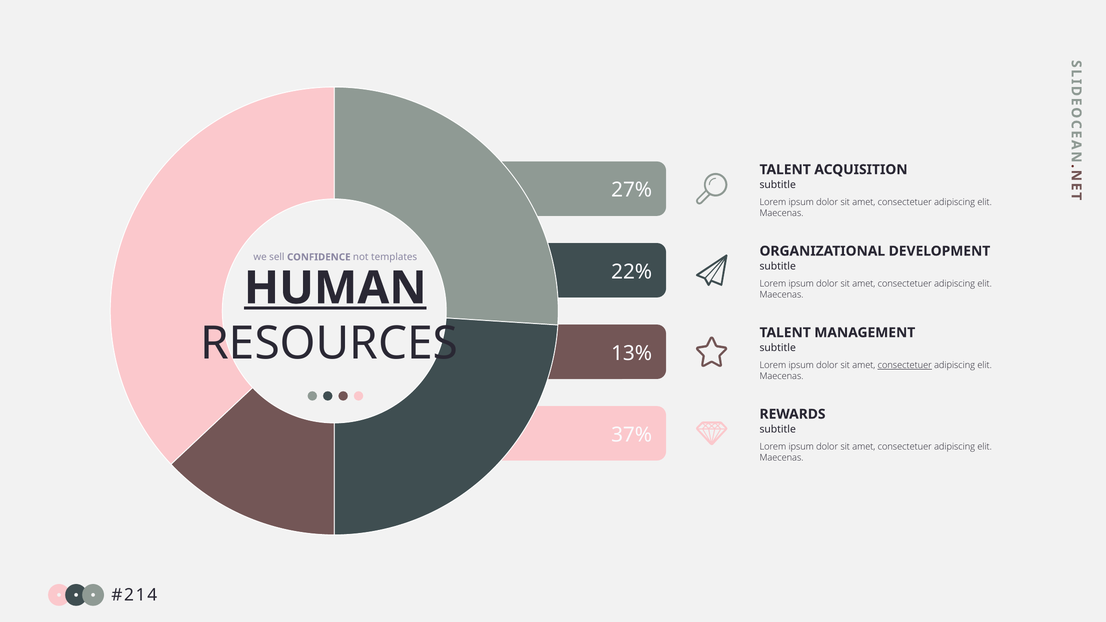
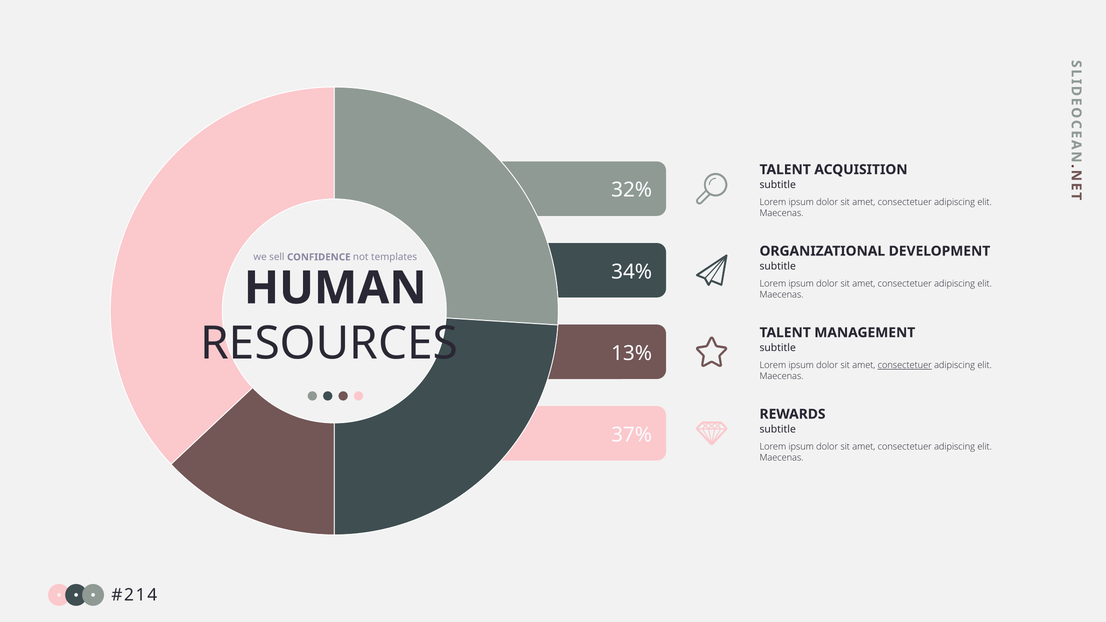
27%: 27% -> 32%
22%: 22% -> 34%
HUMAN underline: present -> none
